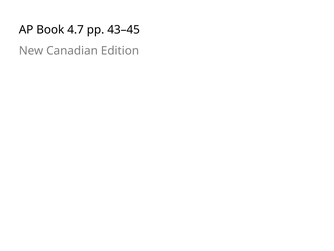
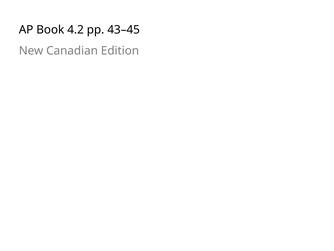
4.7: 4.7 -> 4.2
